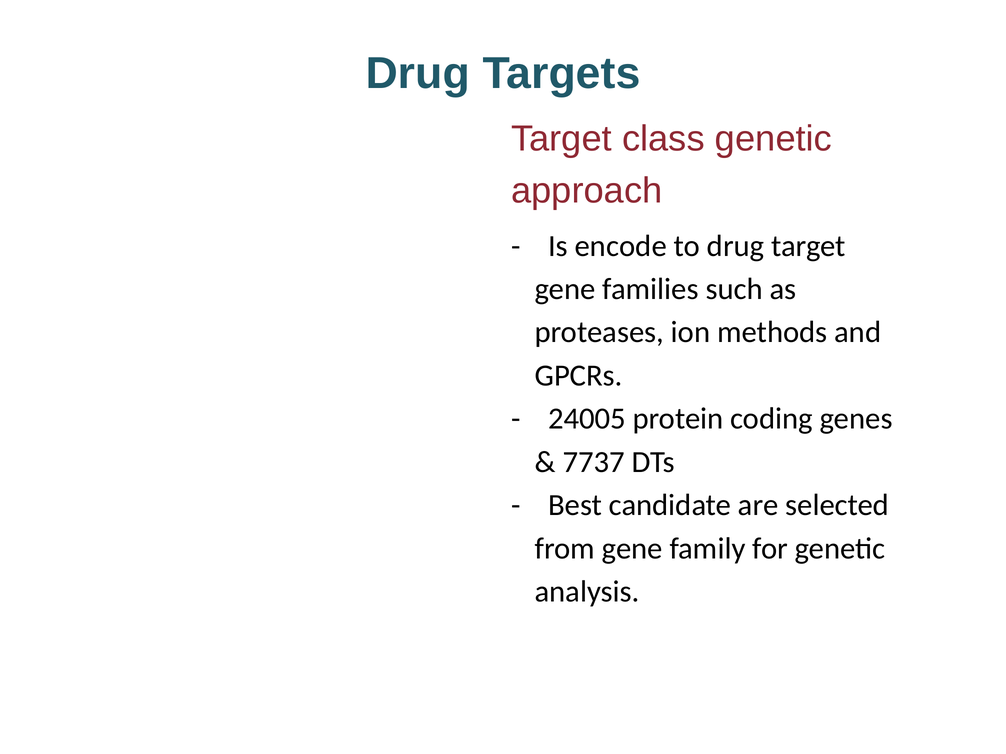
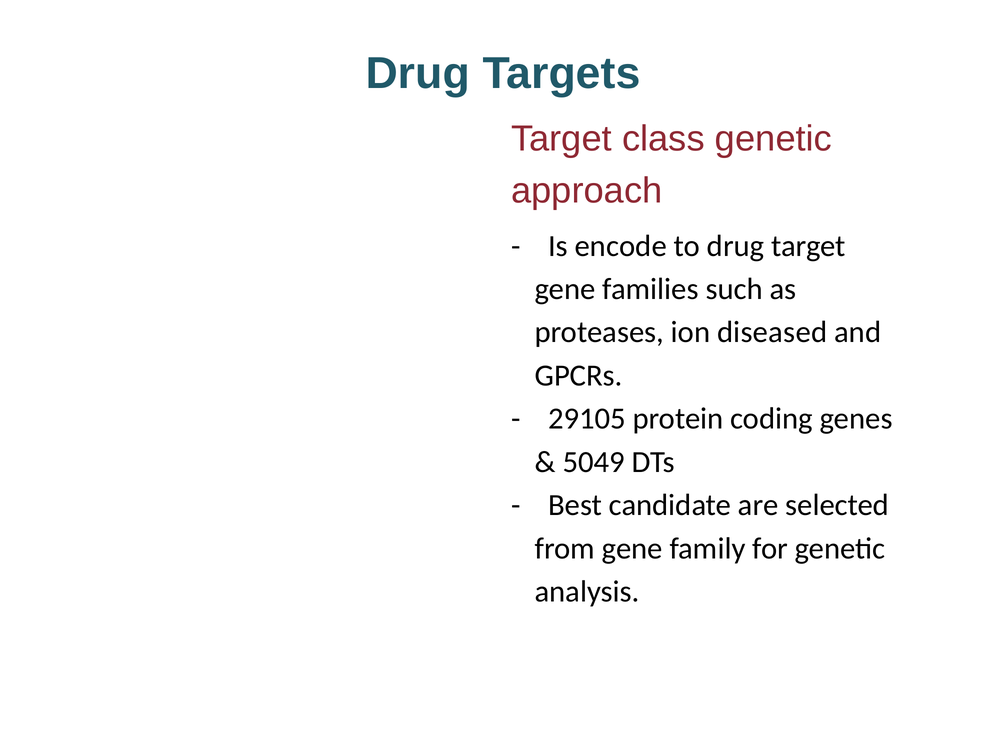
methods: methods -> diseased
24005: 24005 -> 29105
7737: 7737 -> 5049
